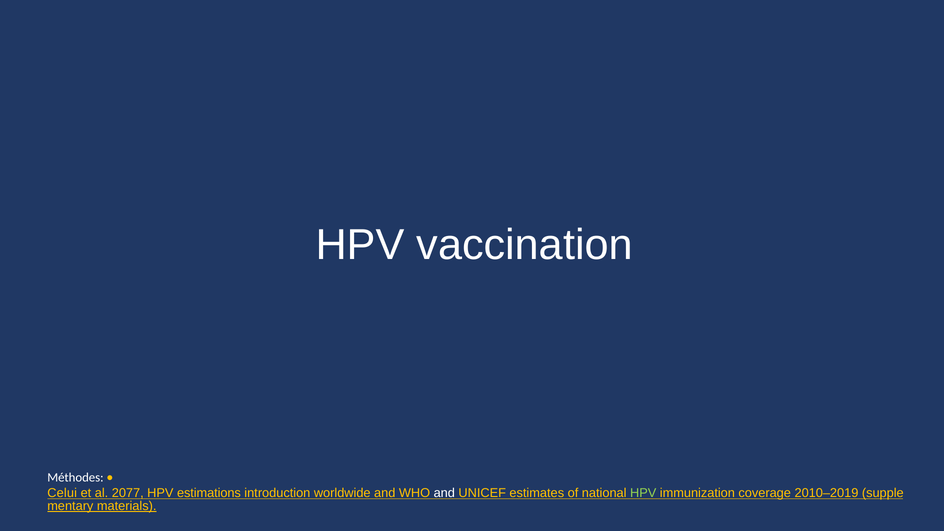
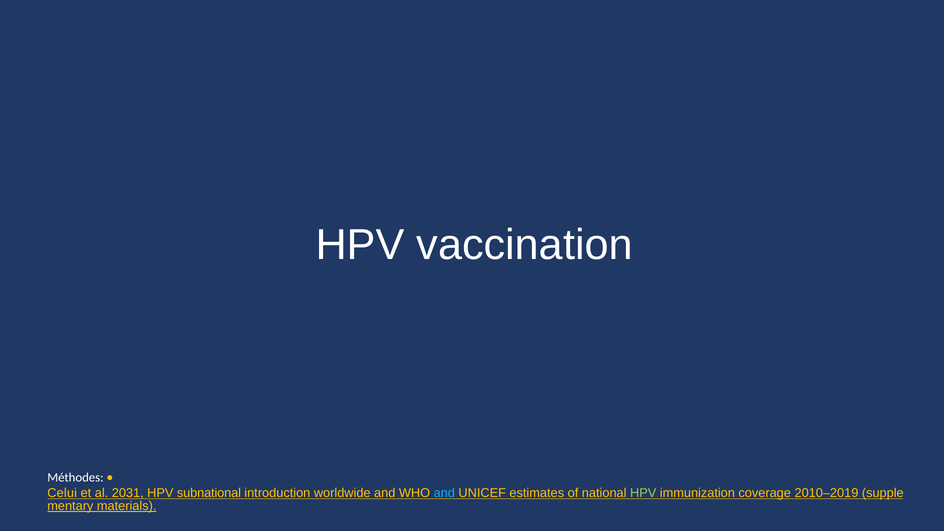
2077: 2077 -> 2031
estimations: estimations -> subnational
and at (444, 493) colour: white -> light blue
